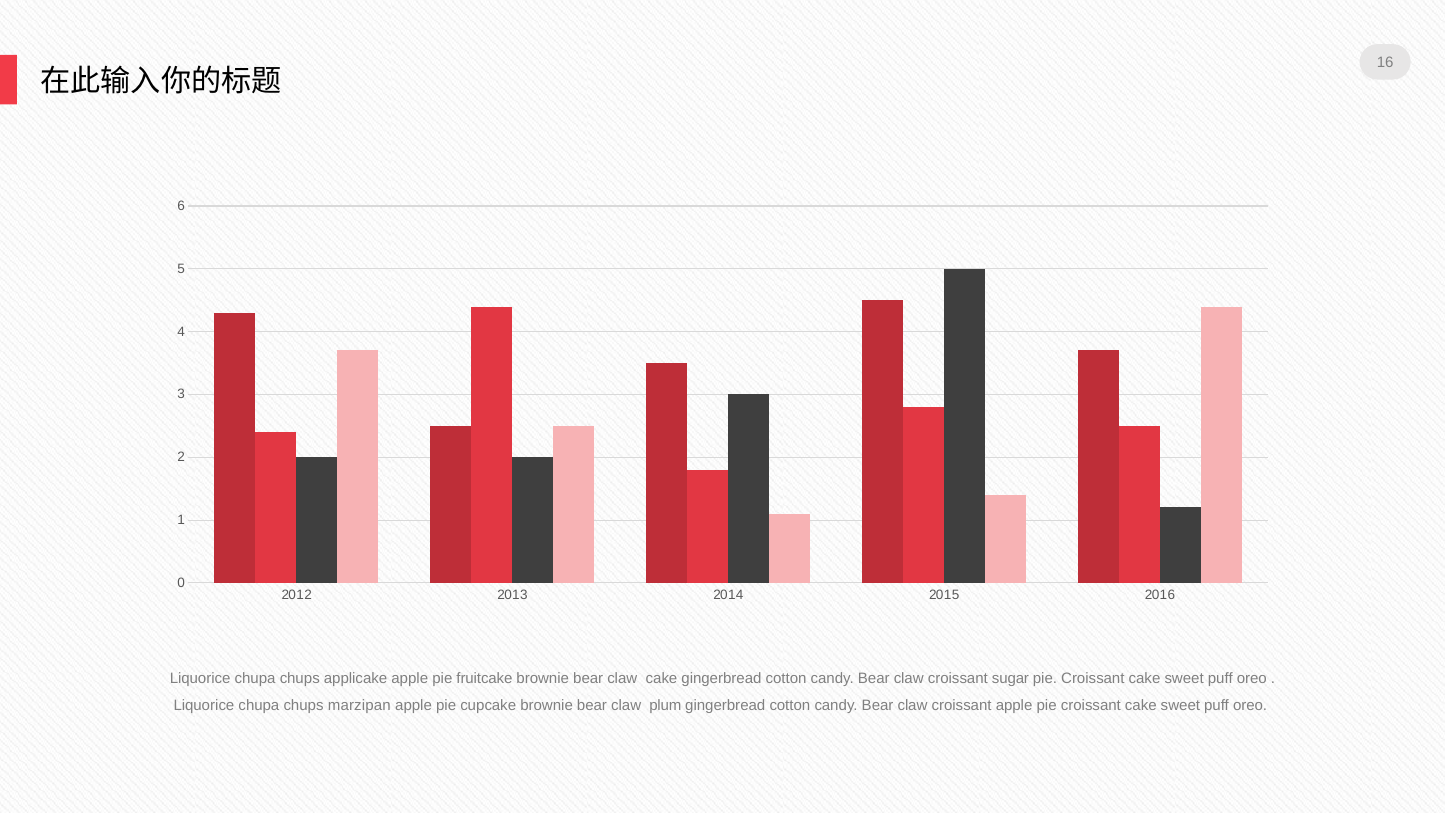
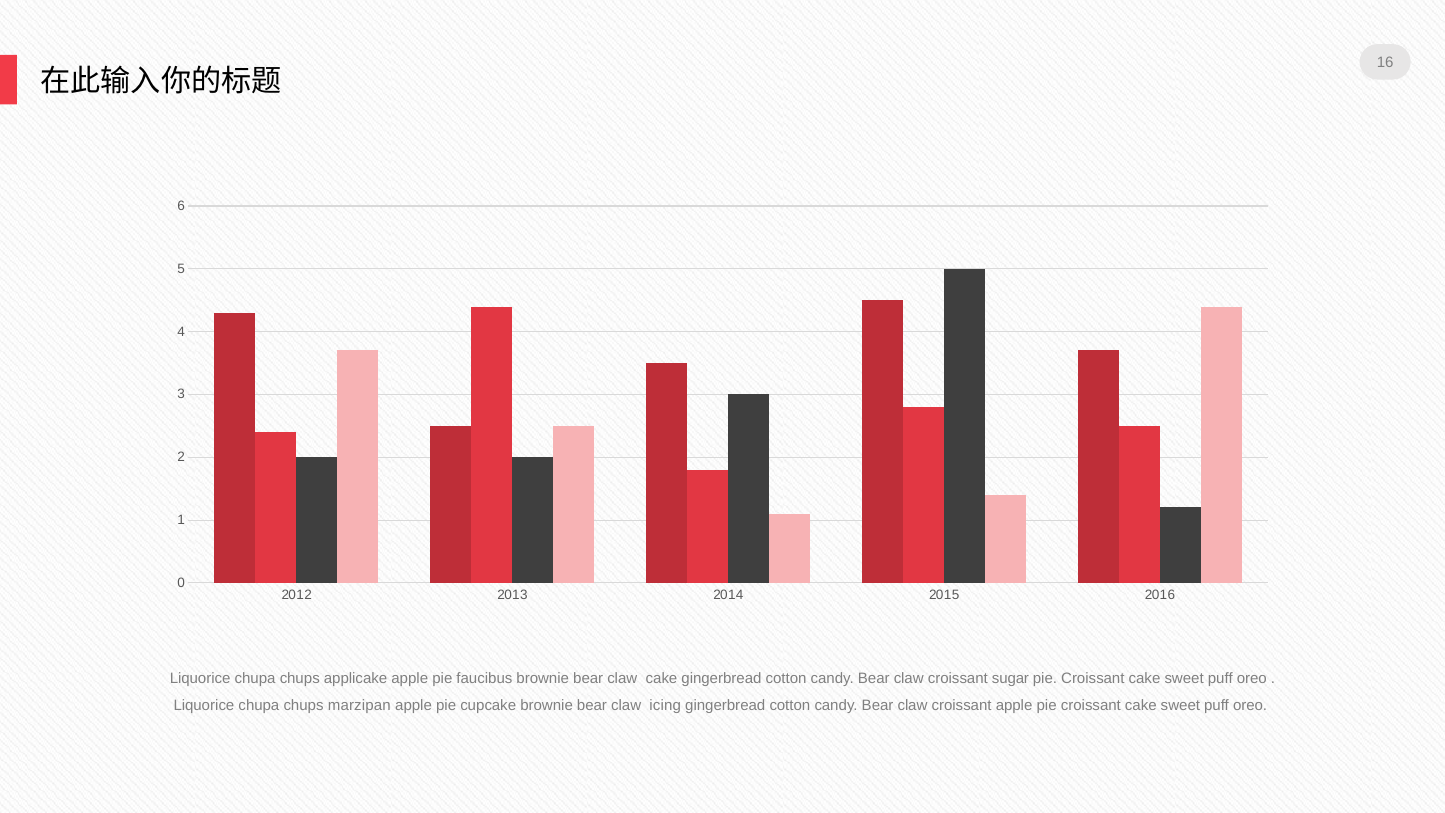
fruitcake: fruitcake -> faucibus
plum: plum -> icing
